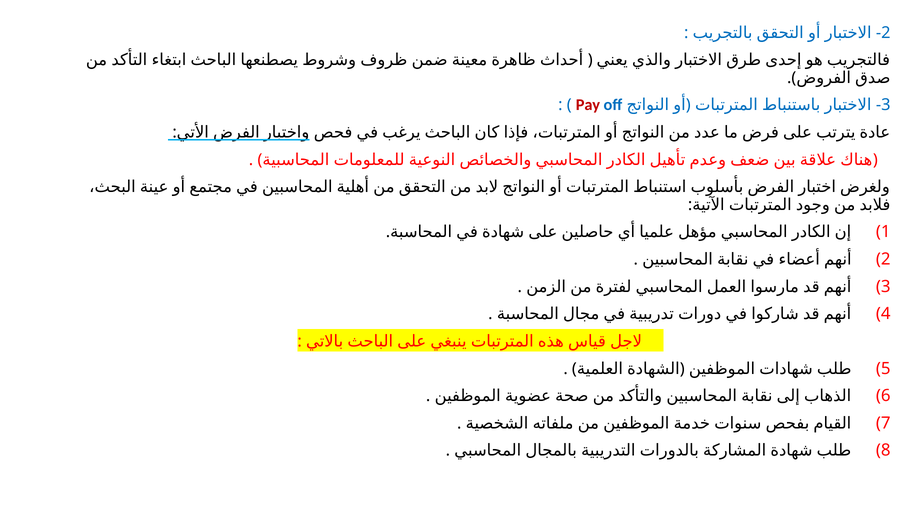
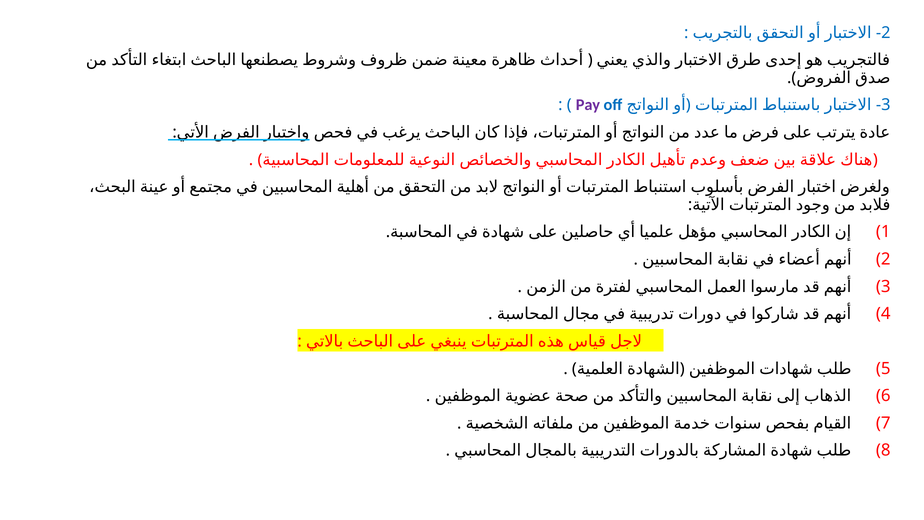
Pay colour: red -> purple
